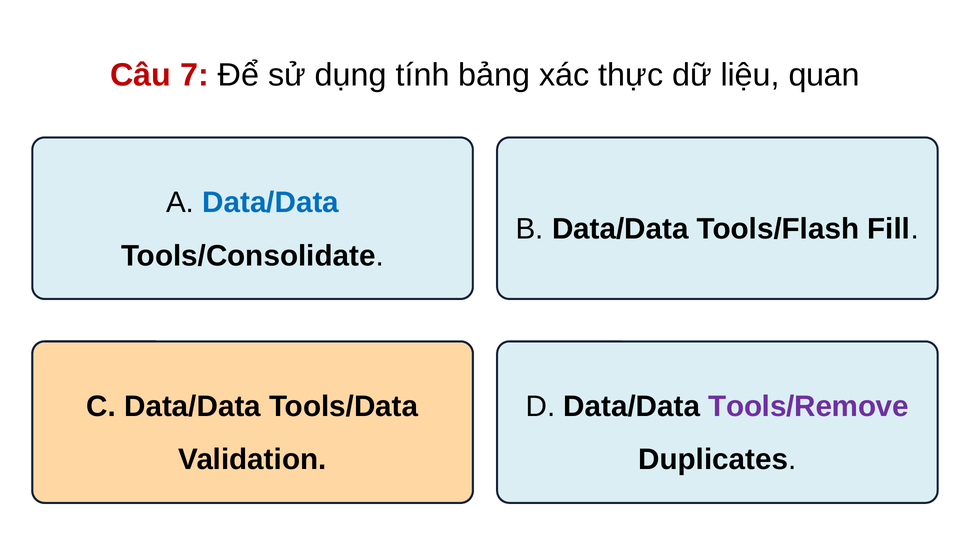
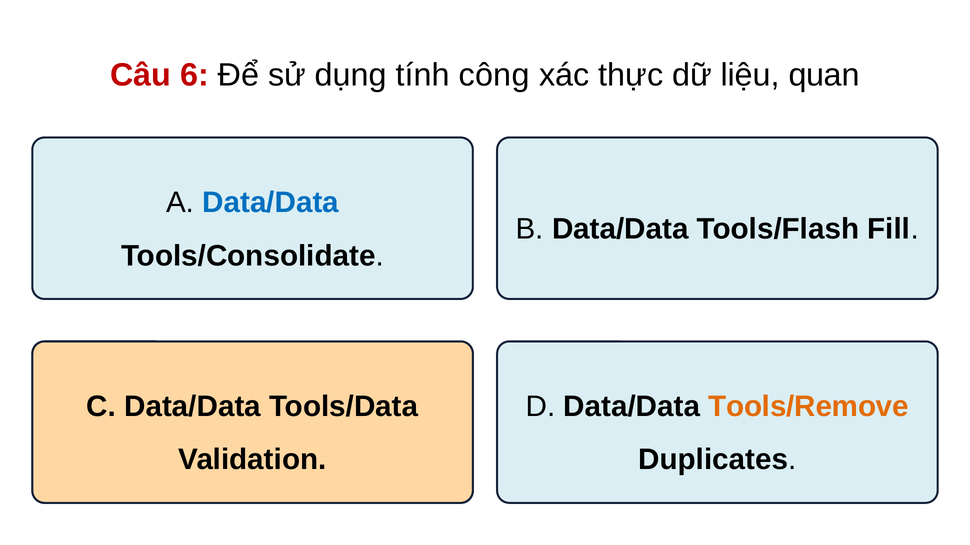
7: 7 -> 6
bảng: bảng -> công
Tools/Remove colour: purple -> orange
